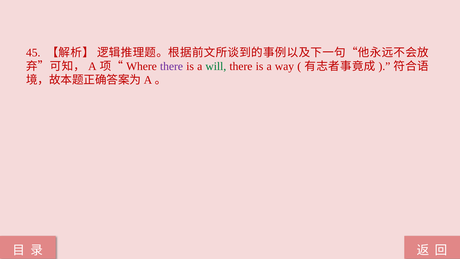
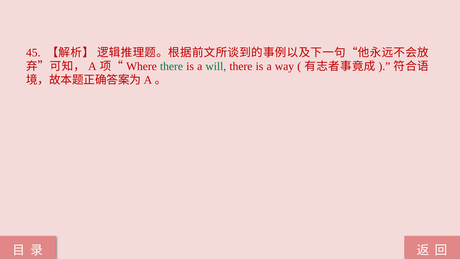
there at (172, 66) colour: purple -> green
